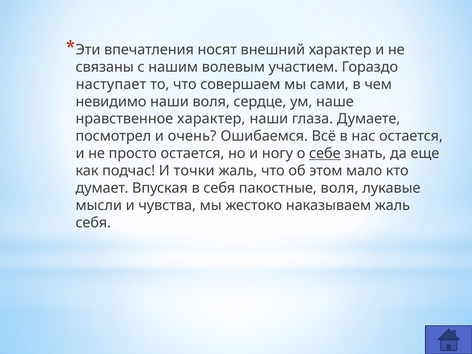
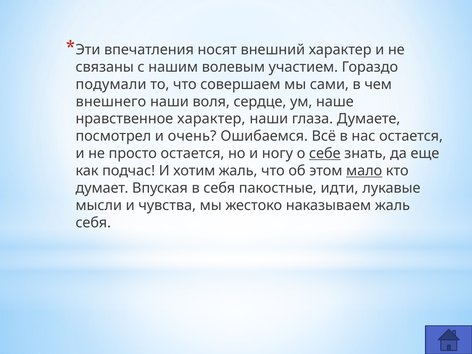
наступает: наступает -> подумали
невидимо: невидимо -> внешнего
точки: точки -> хотим
мало underline: none -> present
пакостные воля: воля -> идти
